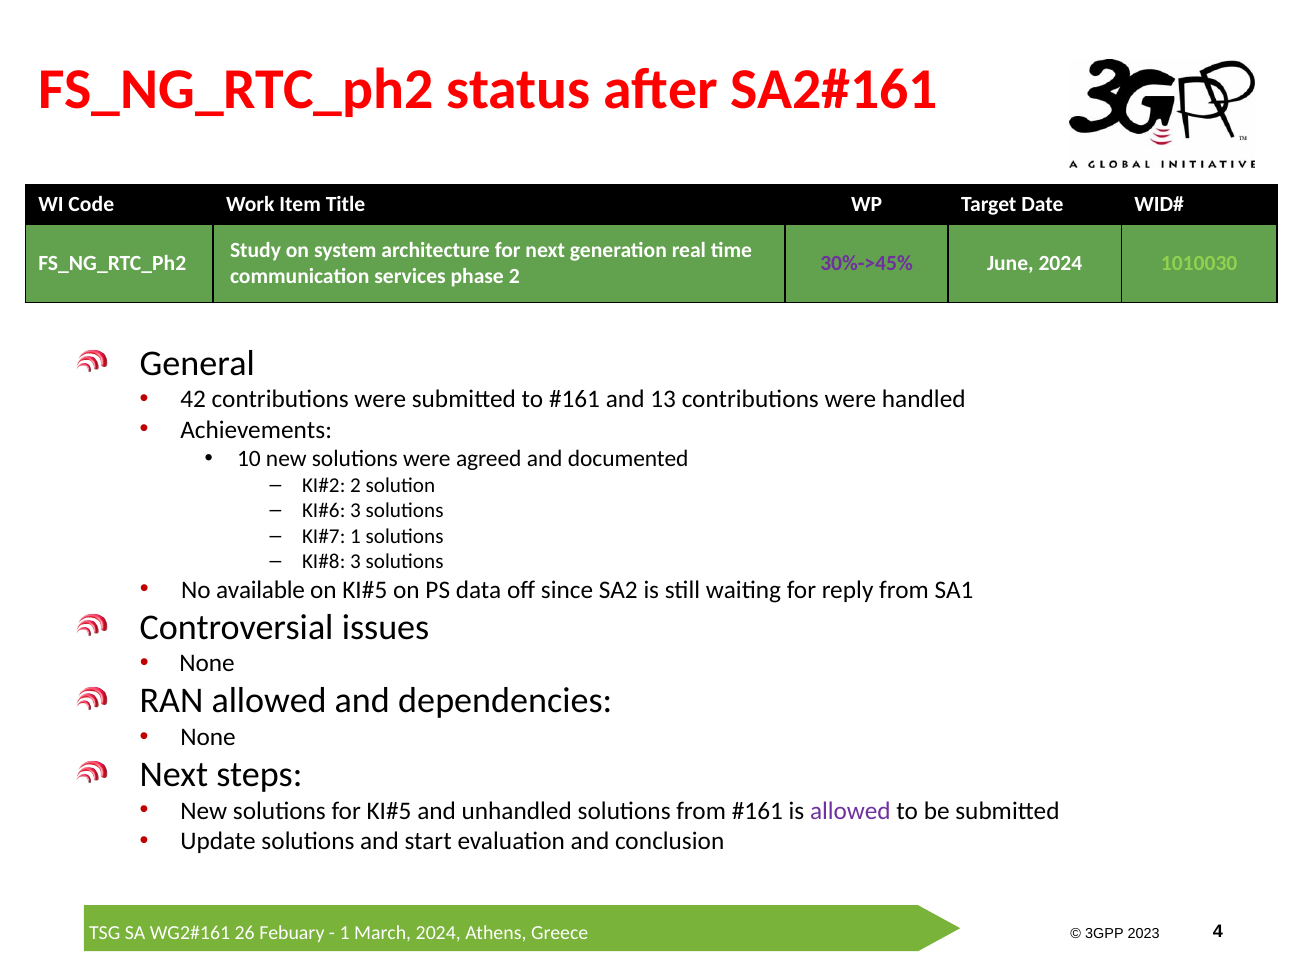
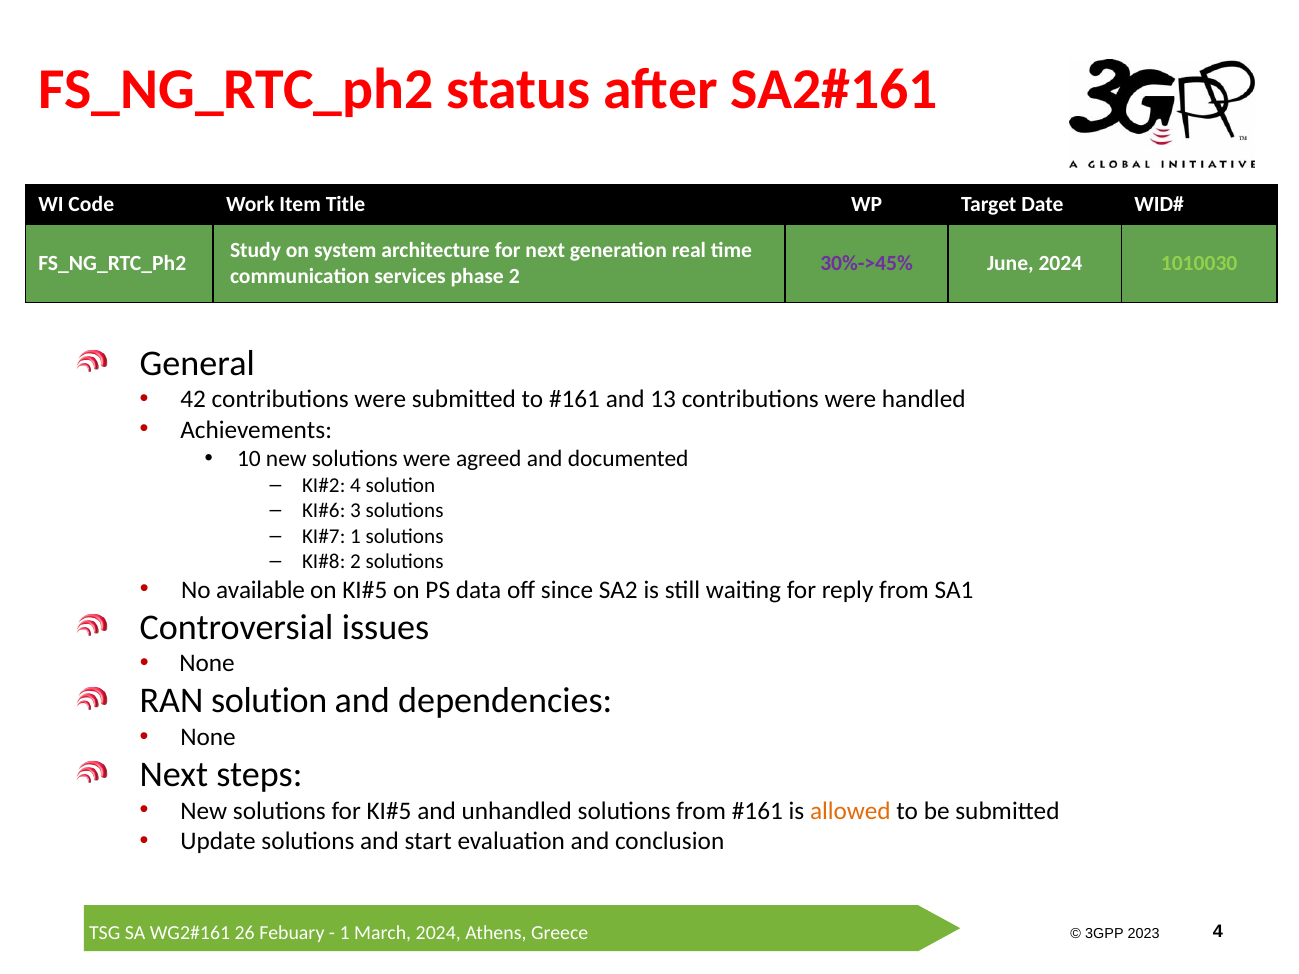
2 at (356, 486): 2 -> 4
3 at (356, 562): 3 -> 2
RAN allowed: allowed -> solution
allowed at (850, 811) colour: purple -> orange
